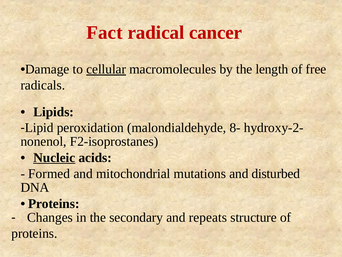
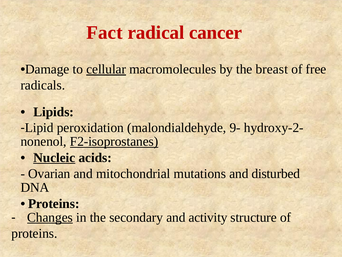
length: length -> breast
8-: 8- -> 9-
F2-isoprostanes underline: none -> present
Formed: Formed -> Ovarian
Changes underline: none -> present
repeats: repeats -> activity
